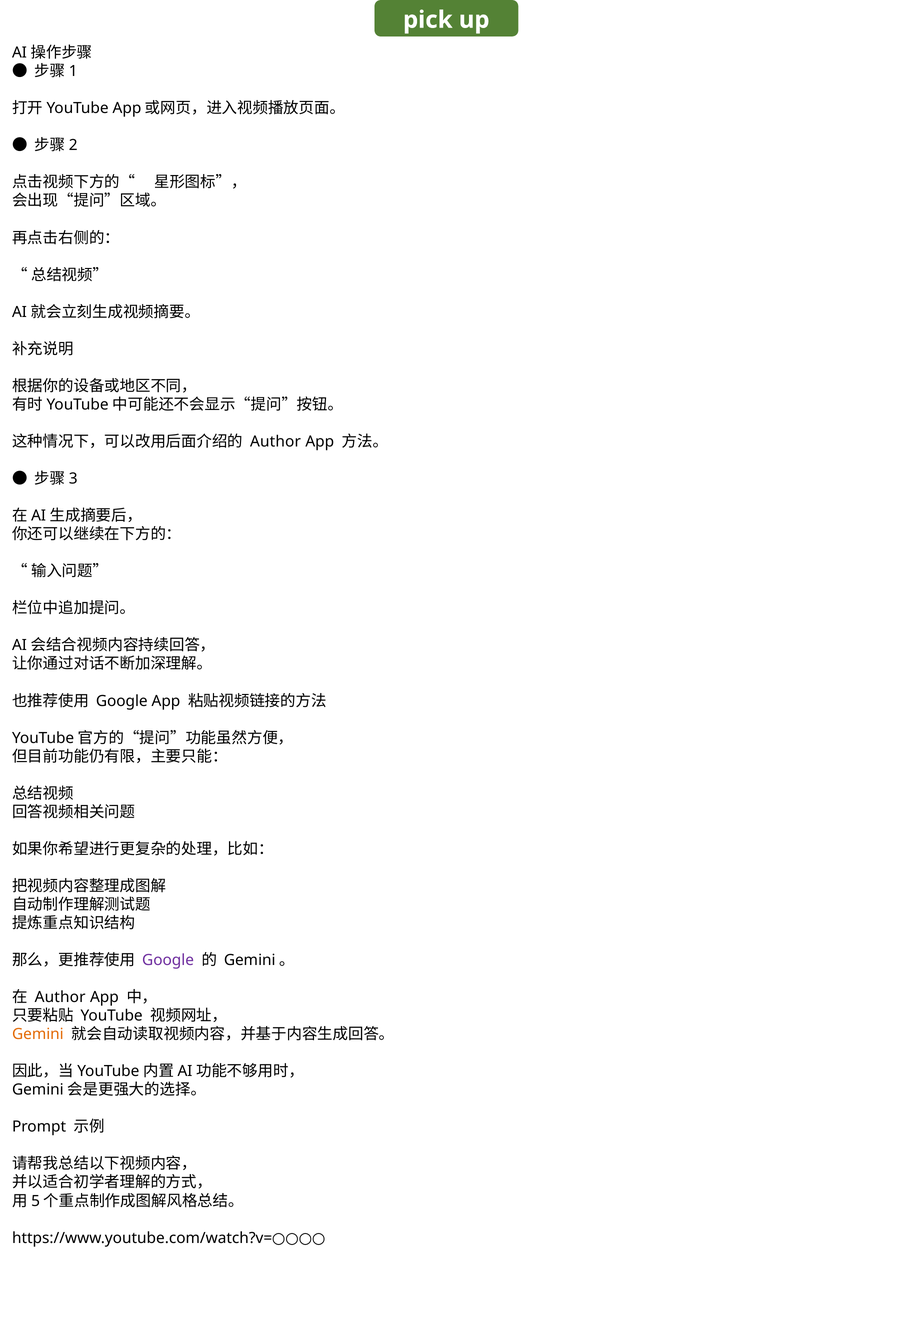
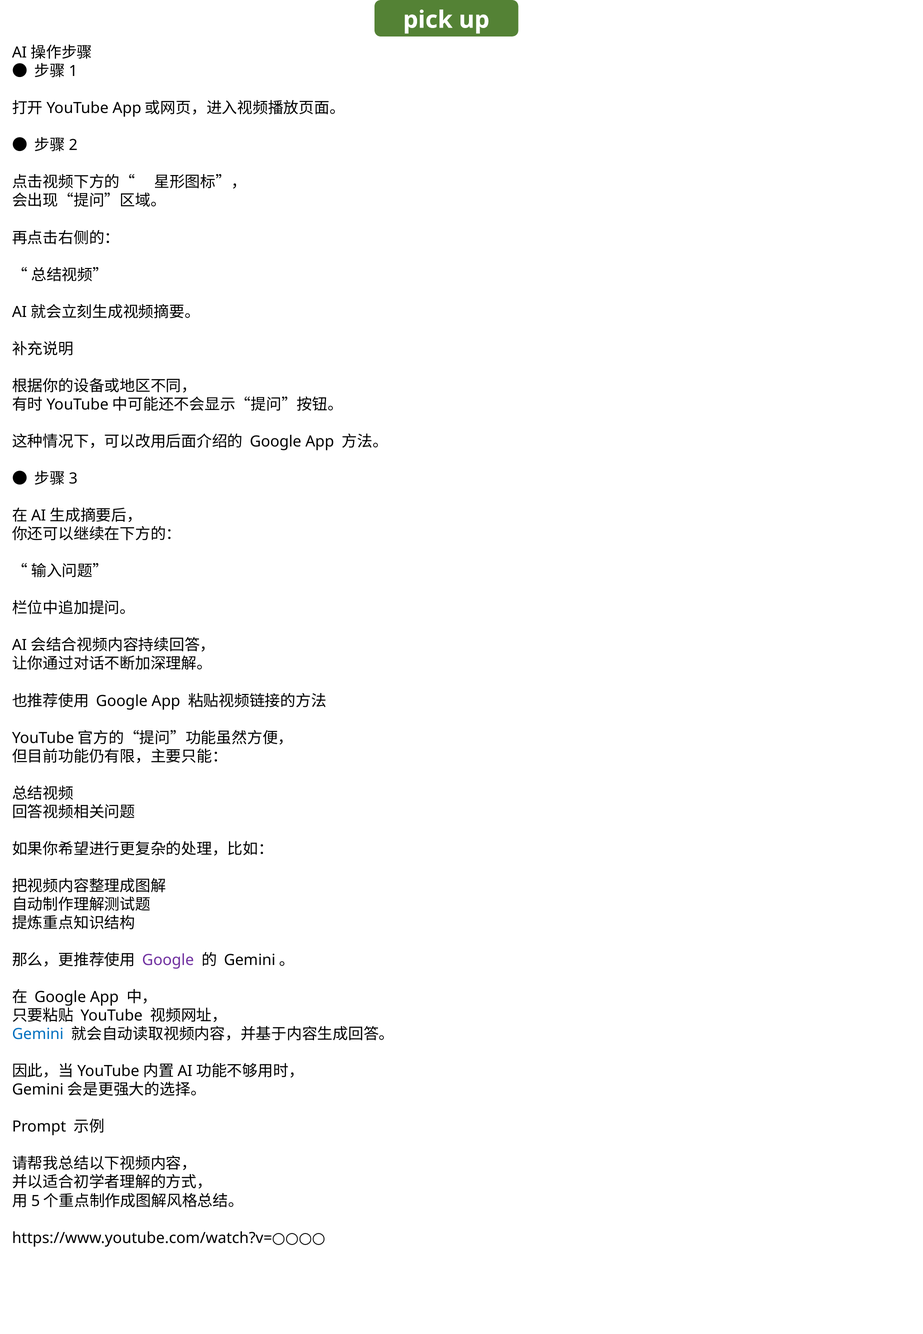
Author at (275, 441): Author -> Google
Author at (60, 997): Author -> Google
Gemini colour: orange -> blue
